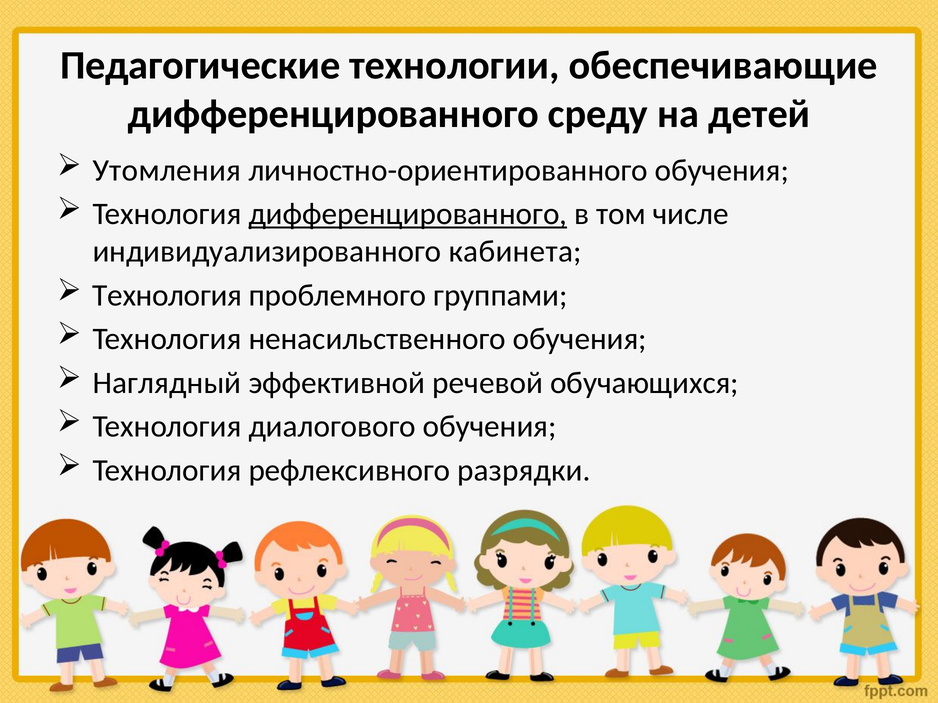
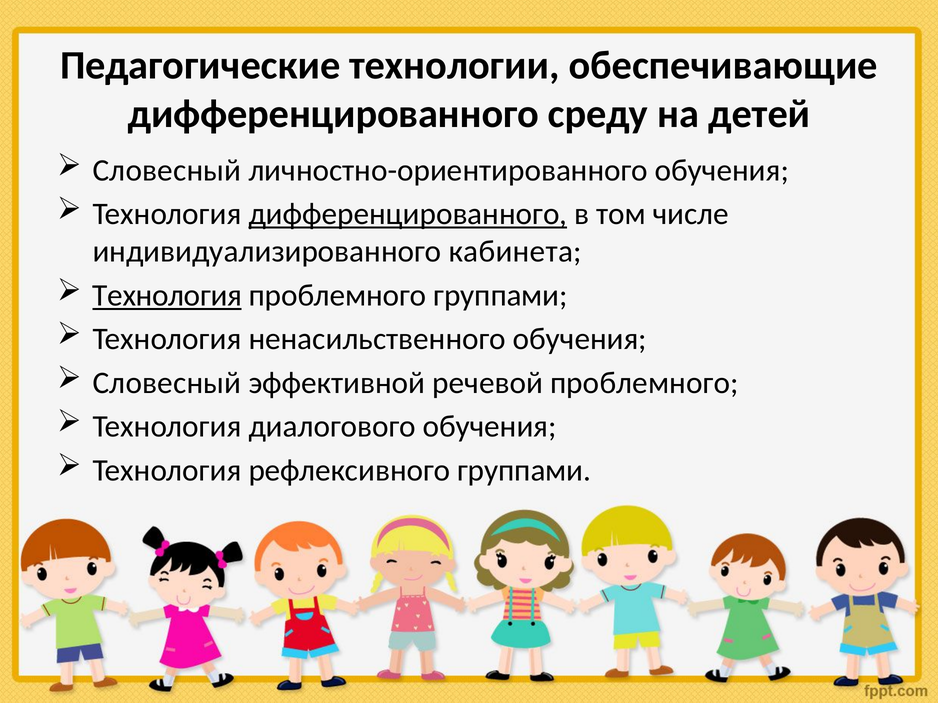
Утомления at (167, 171): Утомления -> Словесный
Технология at (167, 296) underline: none -> present
Наглядный at (167, 383): Наглядный -> Словесный
речевой обучающихся: обучающихся -> проблемного
рефлексивного разрядки: разрядки -> группами
